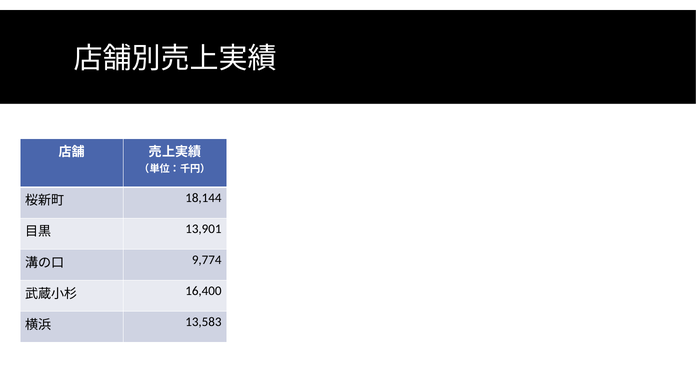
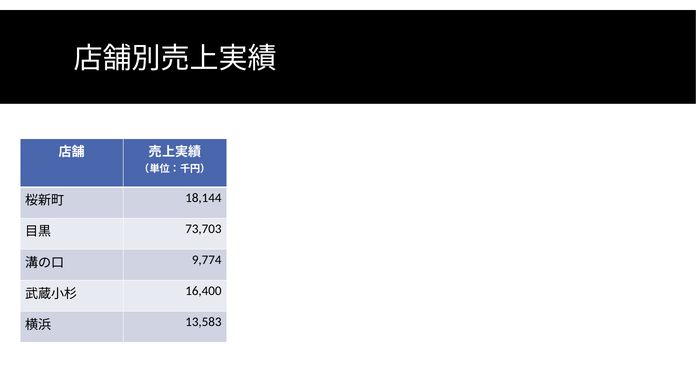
13,901: 13,901 -> 73,703
